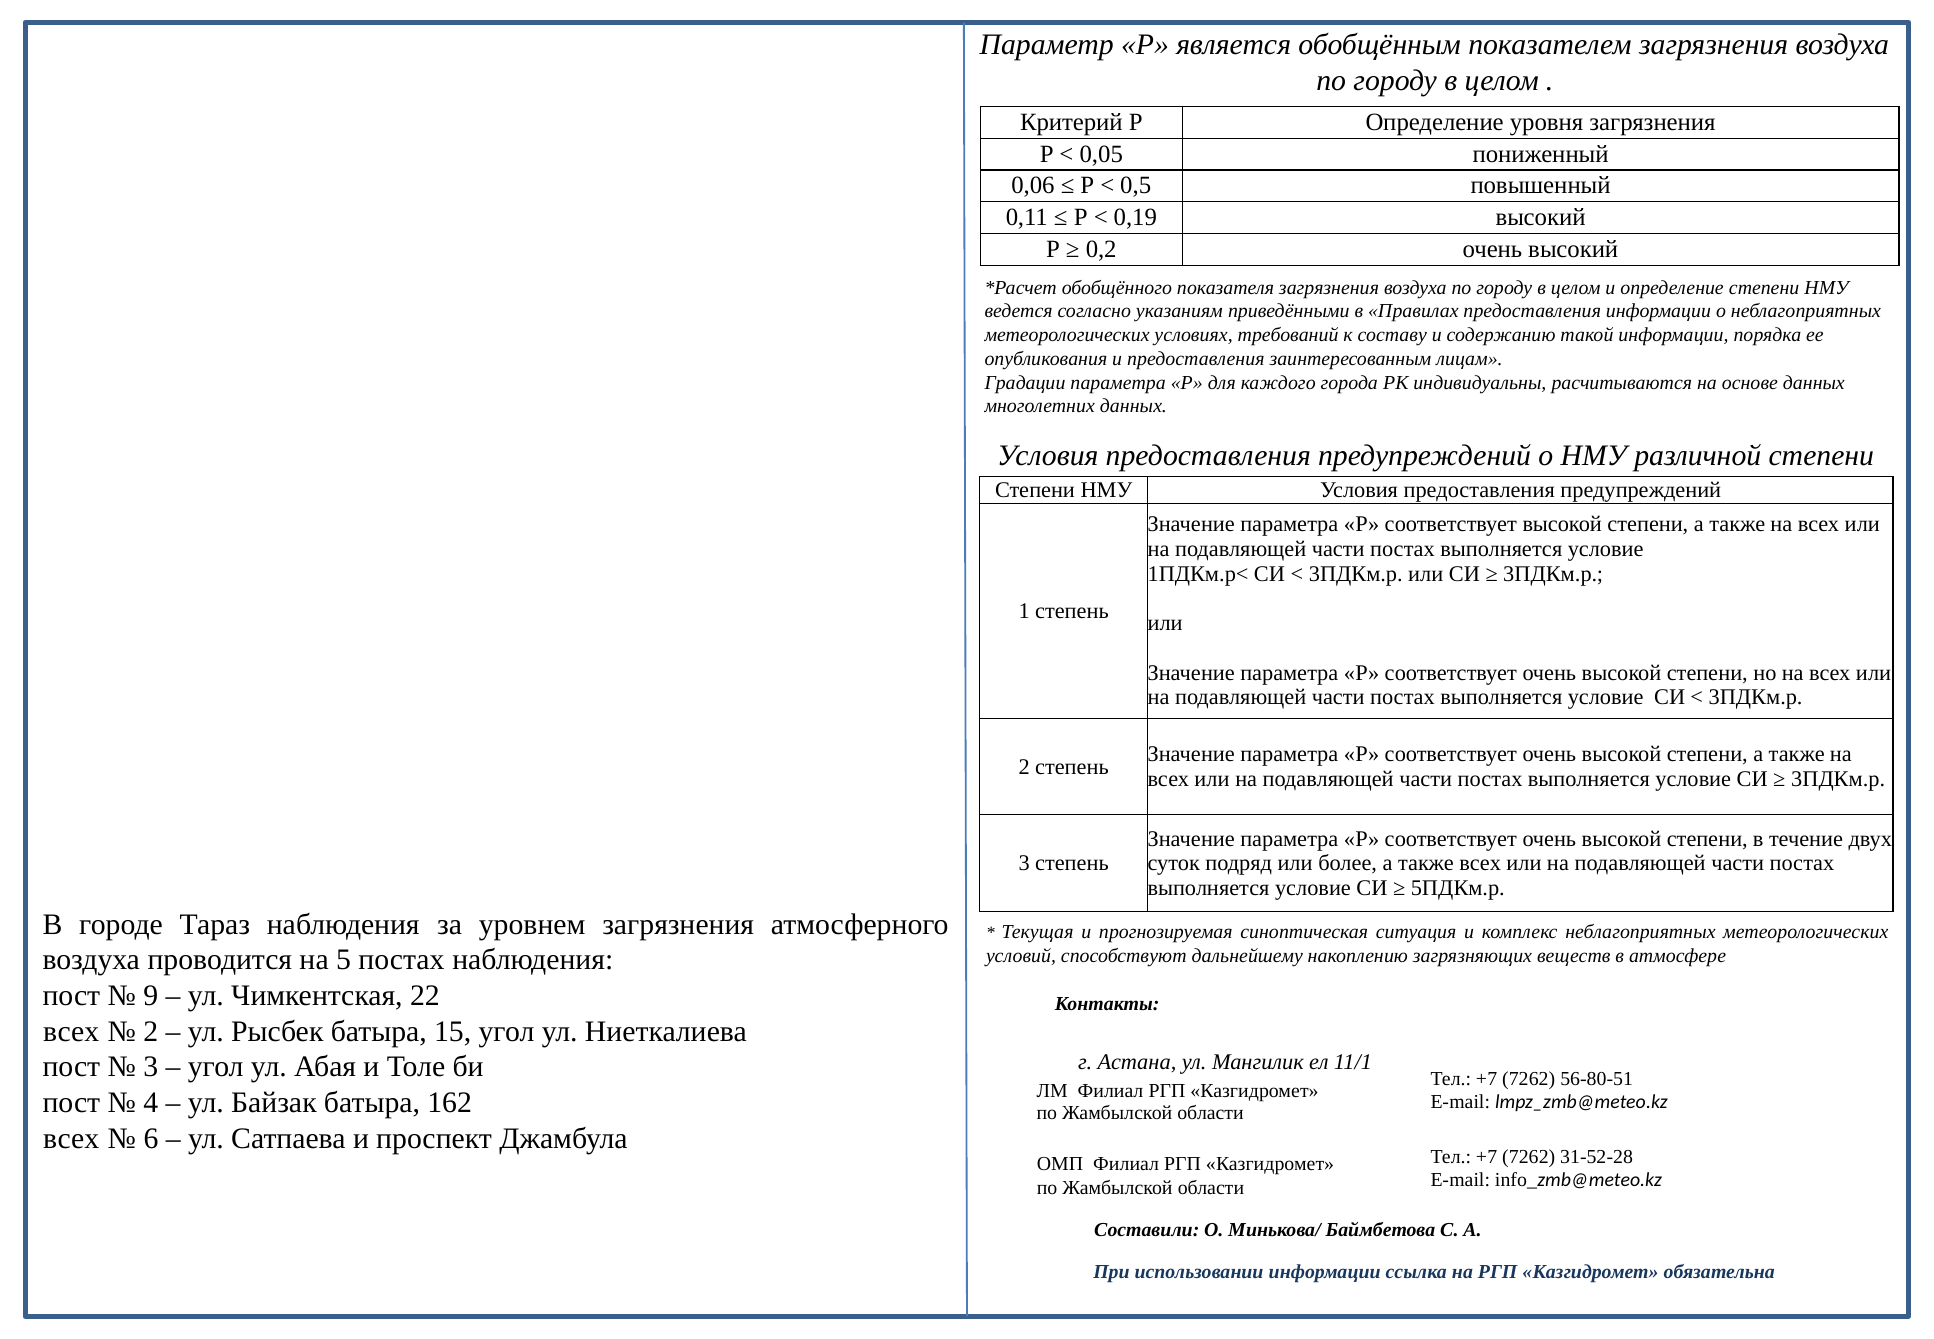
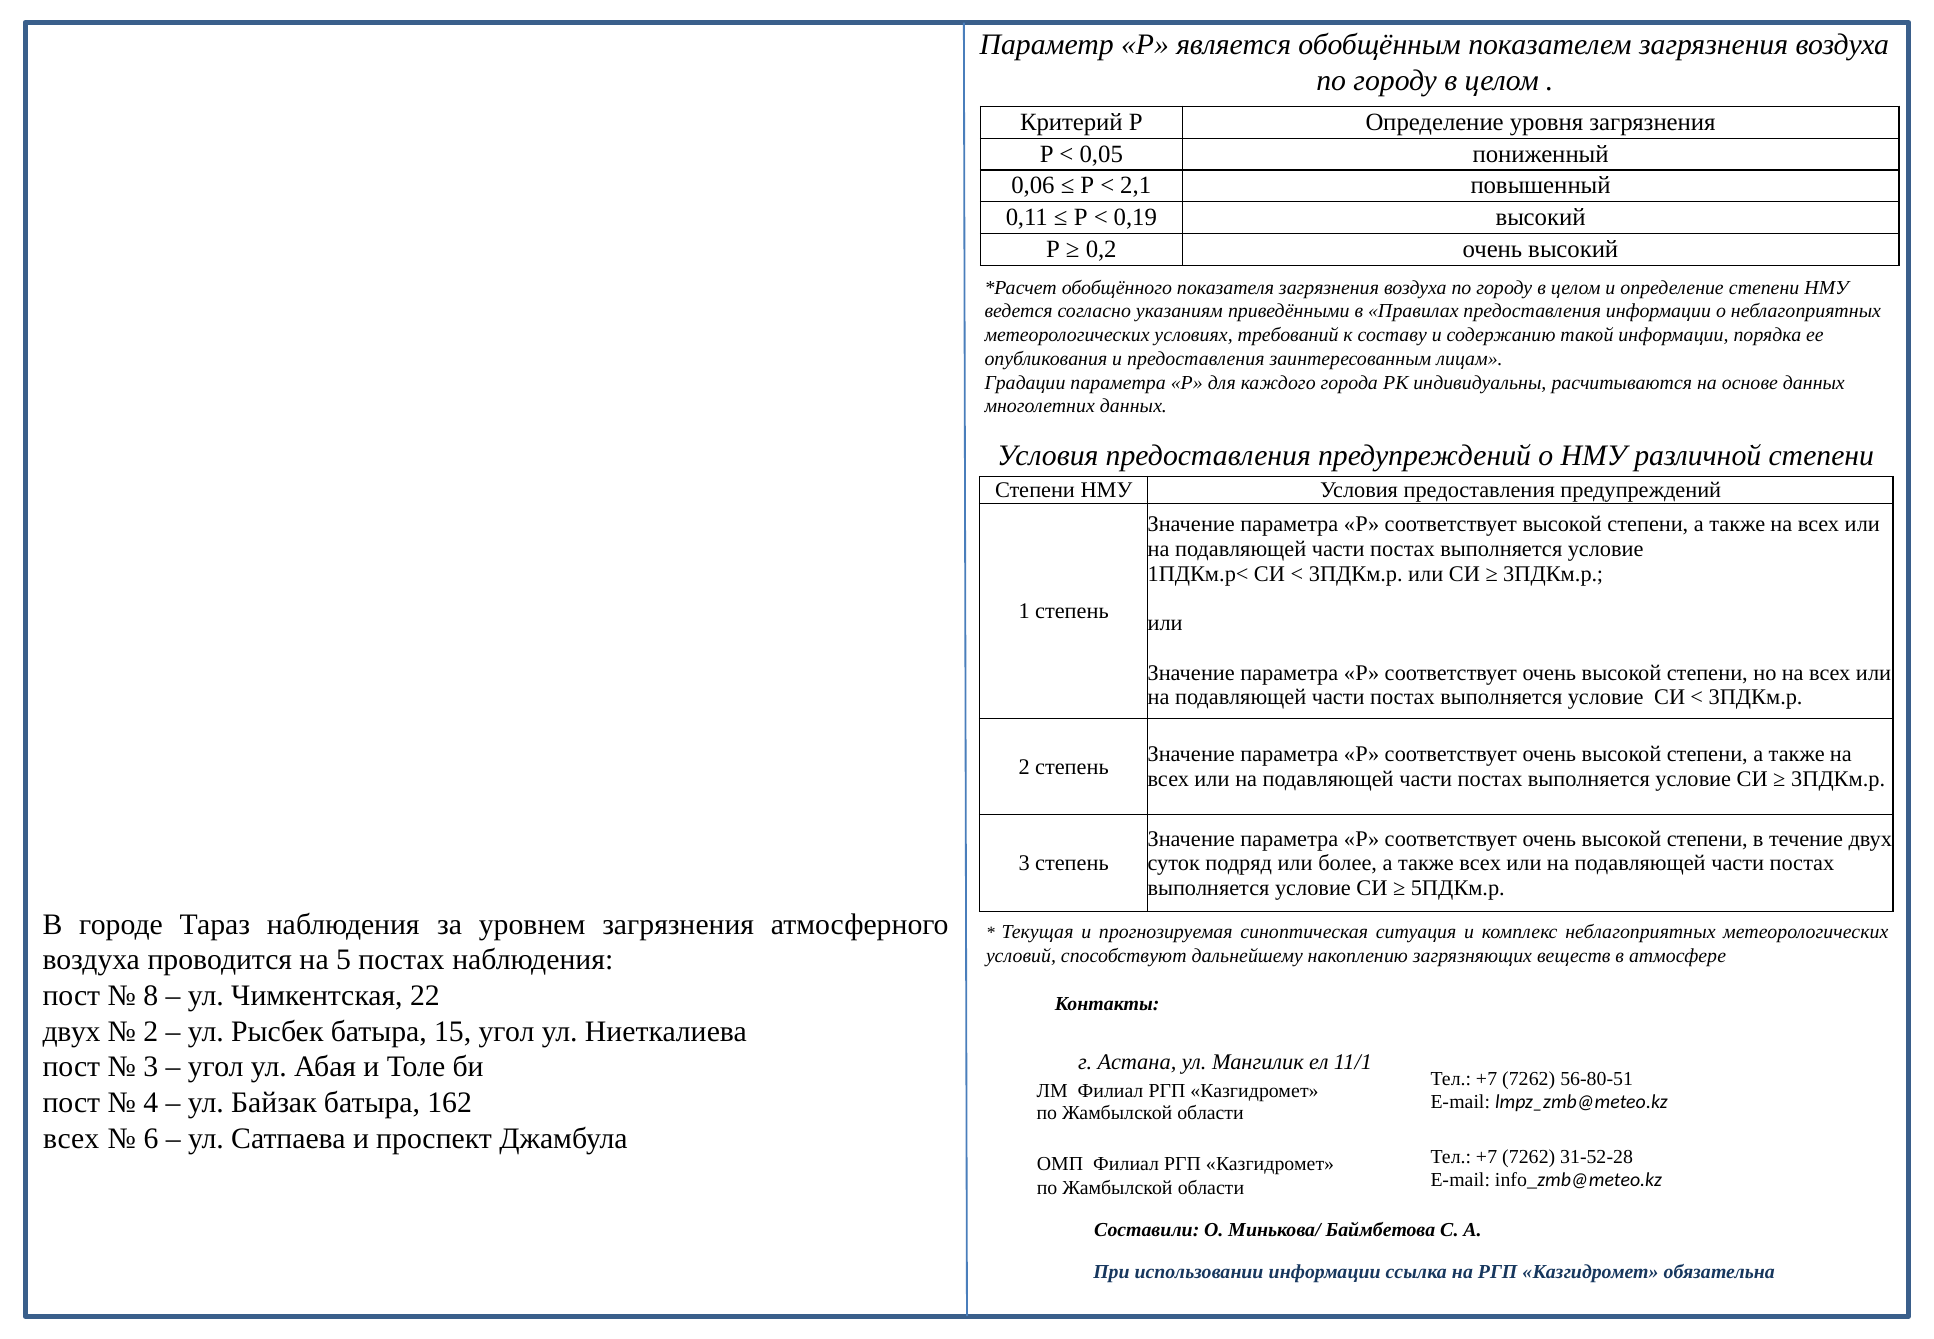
0,5: 0,5 -> 2,1
9: 9 -> 8
всех at (71, 1031): всех -> двух
